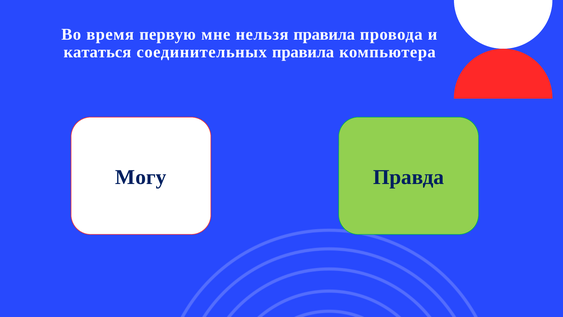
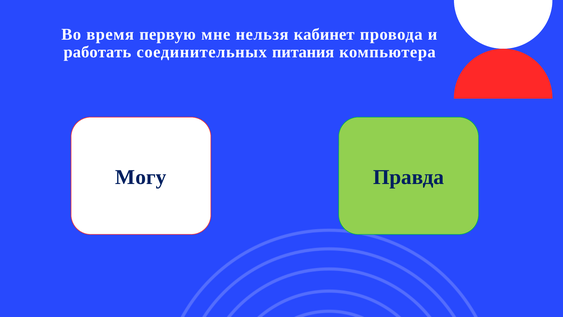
нельзя правила: правила -> кабинет
кататься: кататься -> работать
соединительных правила: правила -> питания
